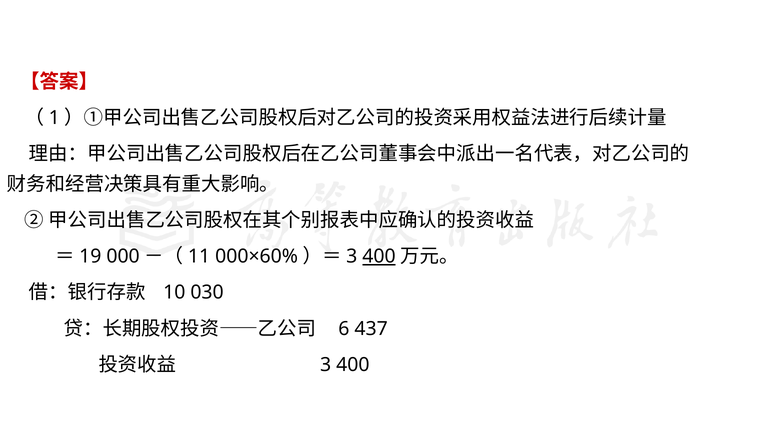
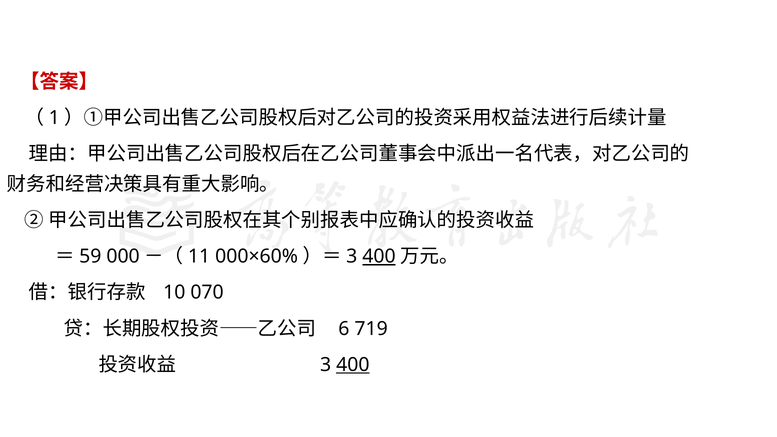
19: 19 -> 59
030: 030 -> 070
437: 437 -> 719
400 at (353, 365) underline: none -> present
